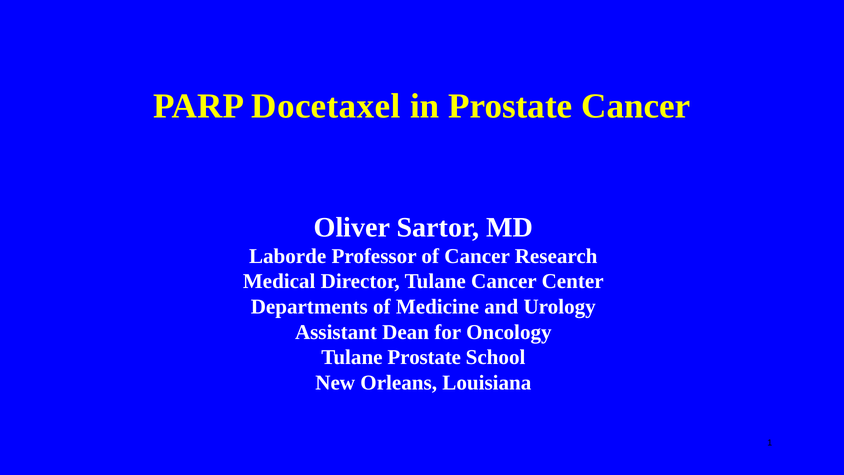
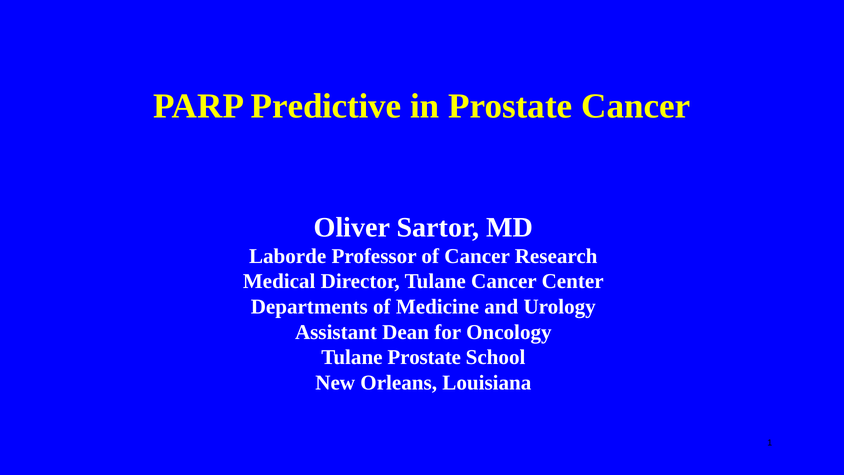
Docetaxel: Docetaxel -> Predictive
